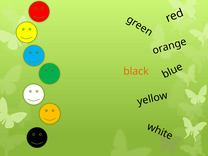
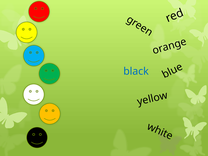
black colour: orange -> blue
